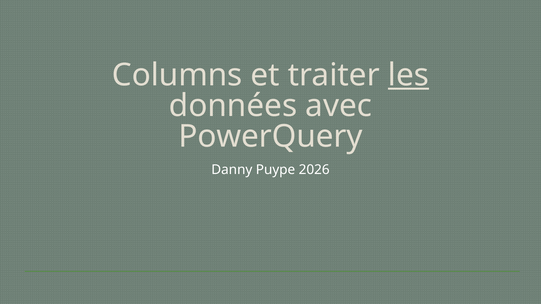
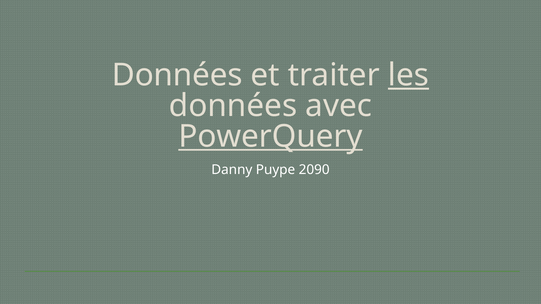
Columns at (177, 75): Columns -> Données
PowerQuery underline: none -> present
2026: 2026 -> 2090
